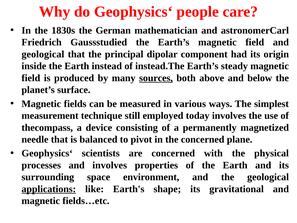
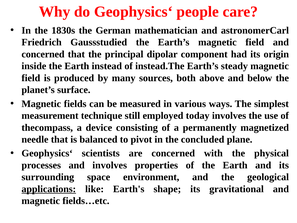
geological at (43, 54): geological -> concerned
sources underline: present -> none
the concerned: concerned -> concluded
